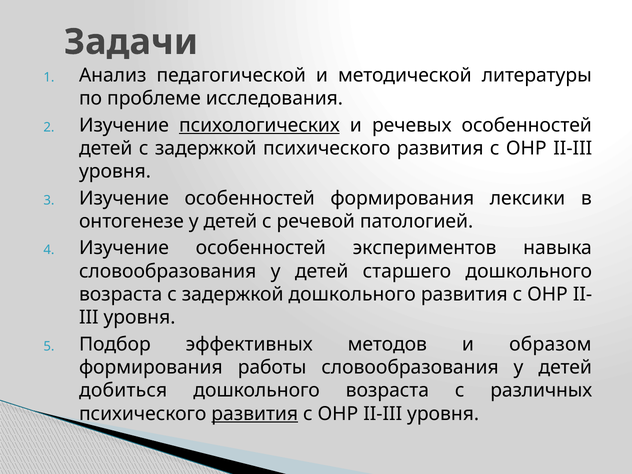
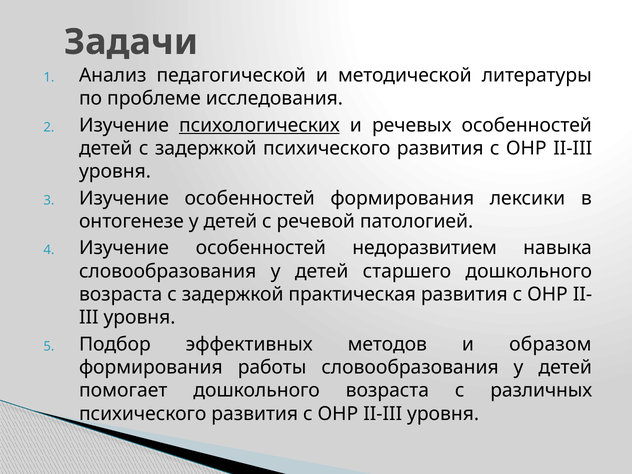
экспериментов: экспериментов -> недоразвитием
задержкой дошкольного: дошкольного -> практическая
добиться: добиться -> помогает
развития at (255, 414) underline: present -> none
